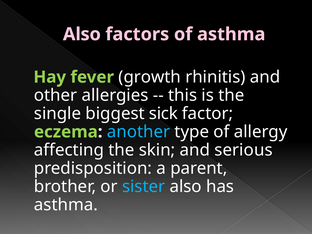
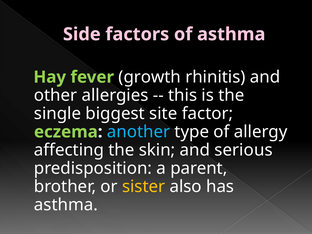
Also at (82, 34): Also -> Side
sick: sick -> site
sister colour: light blue -> yellow
